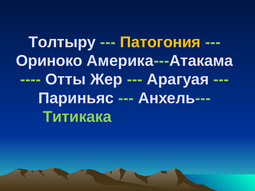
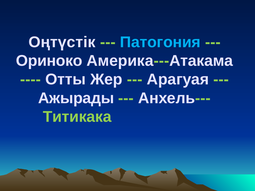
Толтыру: Толтыру -> Оңтүстік
Патогония colour: yellow -> light blue
Париньяс: Париньяс -> Ажырады
